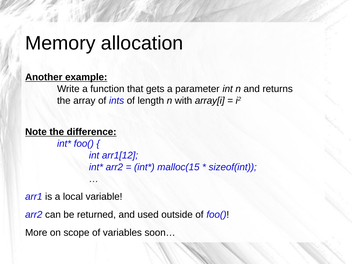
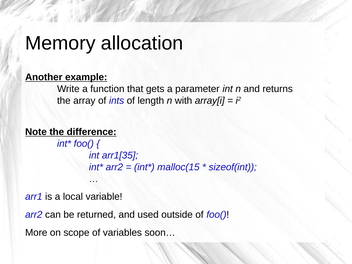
arr1[12: arr1[12 -> arr1[35
